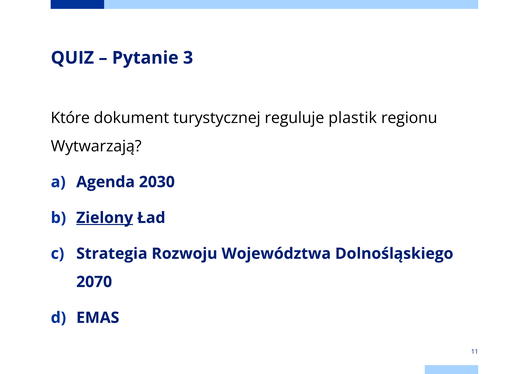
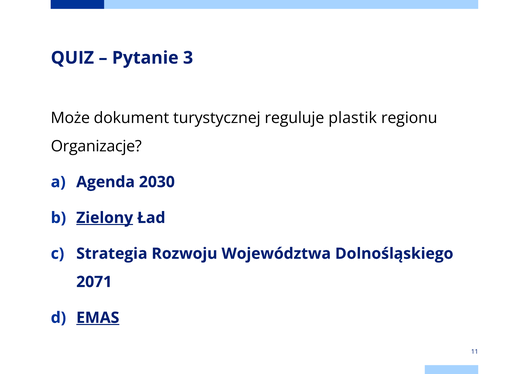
Które: Które -> Może
Wytwarzają: Wytwarzają -> Organizacje
2070: 2070 -> 2071
EMAS underline: none -> present
